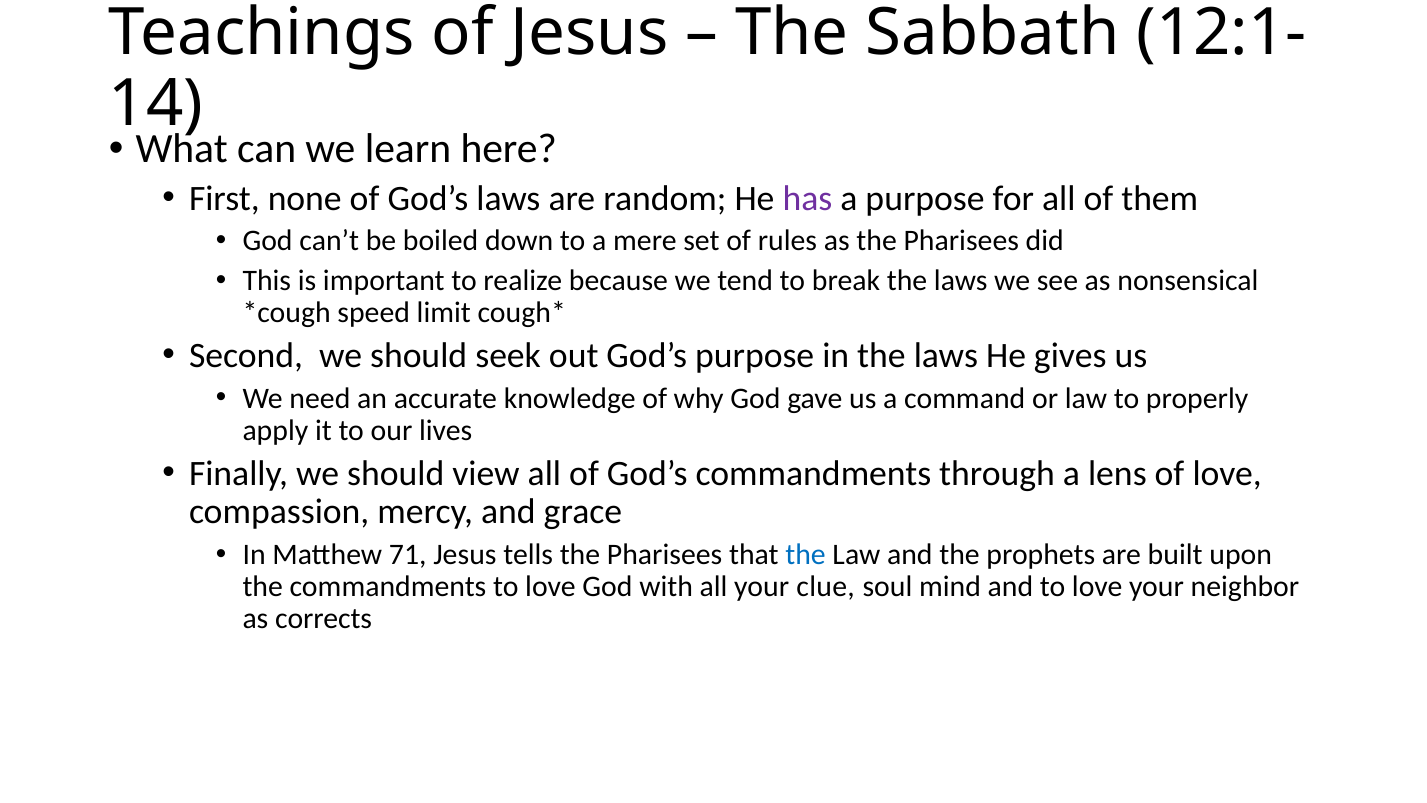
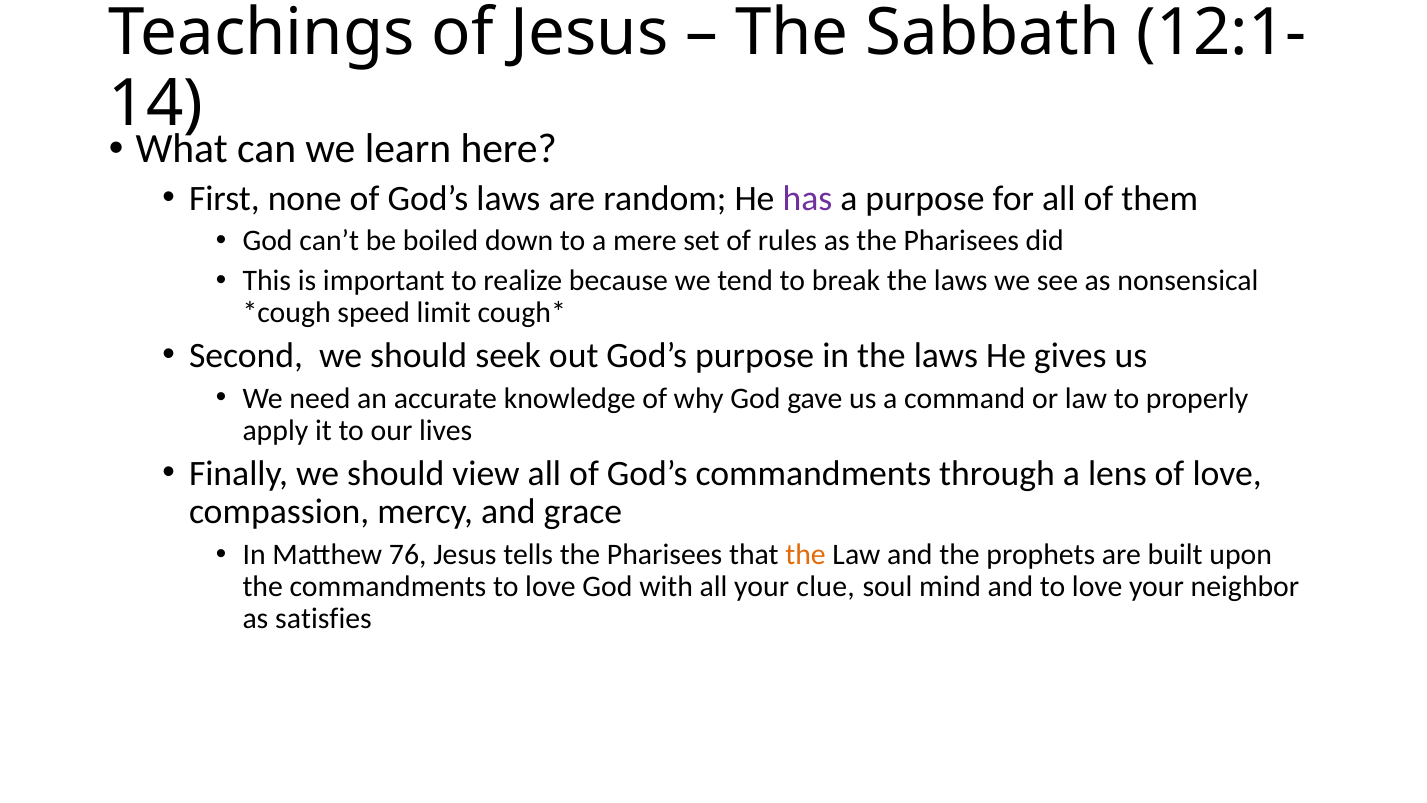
71: 71 -> 76
the at (806, 554) colour: blue -> orange
corrects: corrects -> satisfies
